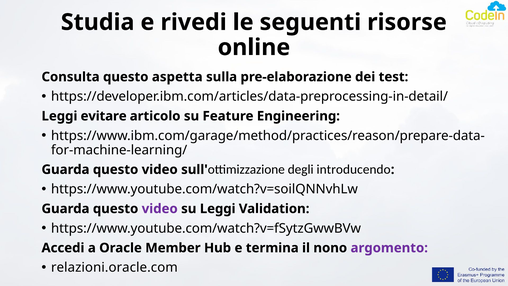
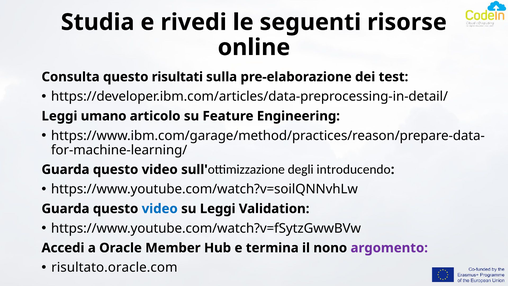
aspetta: aspetta -> risultati
evitare: evitare -> umano
video at (160, 209) colour: purple -> blue
relazioni.oracle.com: relazioni.oracle.com -> risultato.oracle.com
